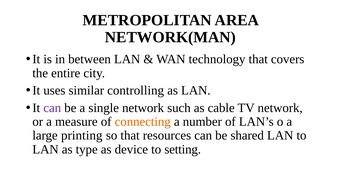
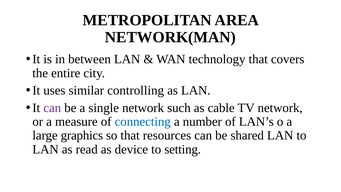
connecting colour: orange -> blue
printing: printing -> graphics
type: type -> read
